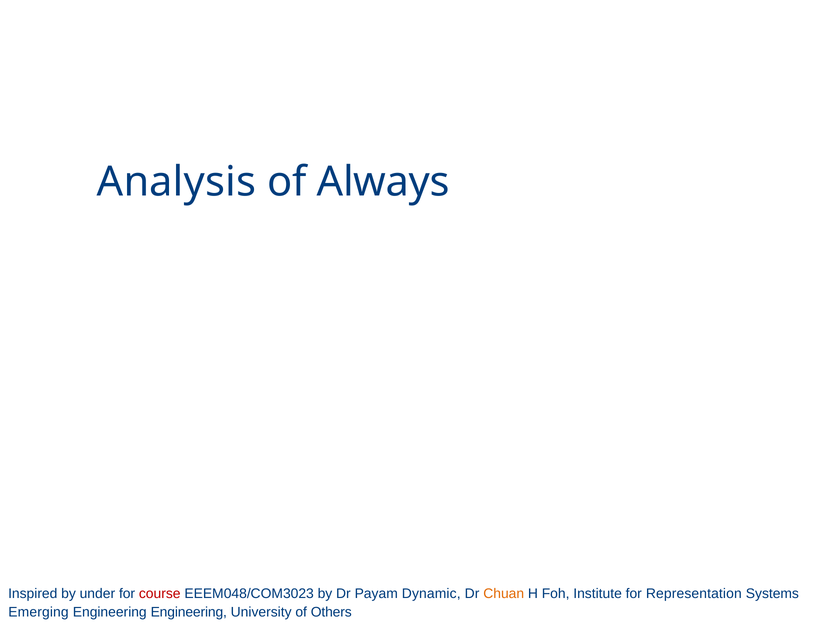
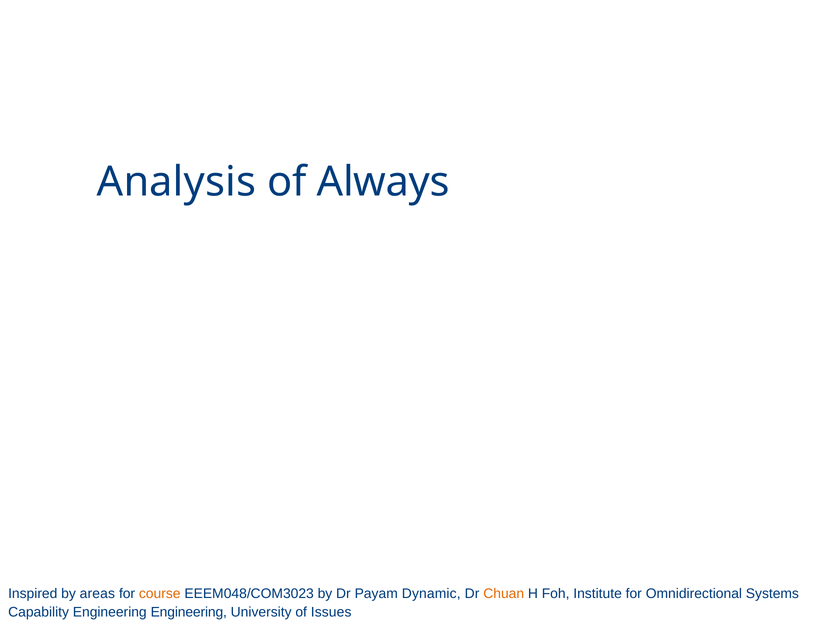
under: under -> areas
course colour: red -> orange
Representation: Representation -> Omnidirectional
Emerging: Emerging -> Capability
Others: Others -> Issues
